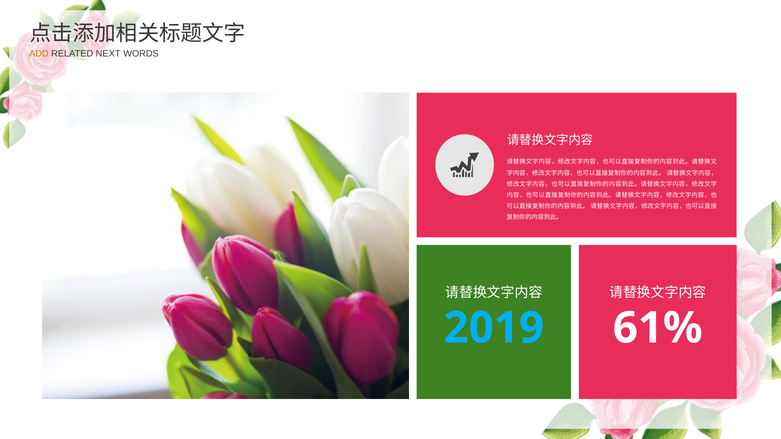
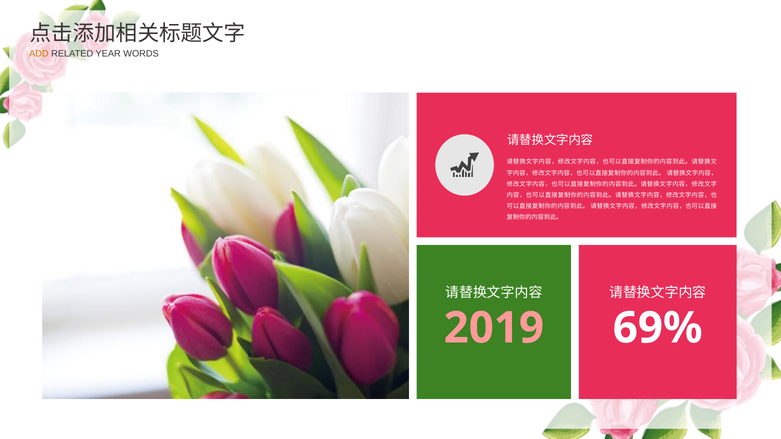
NEXT: NEXT -> YEAR
2019 colour: light blue -> pink
61%: 61% -> 69%
